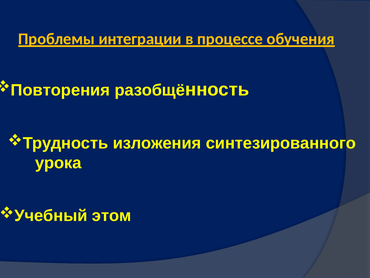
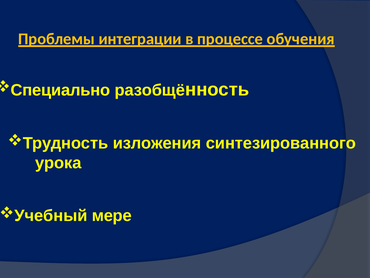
Повторения: Повторения -> Специально
этом: этом -> мере
